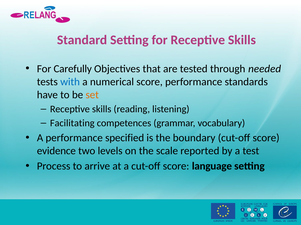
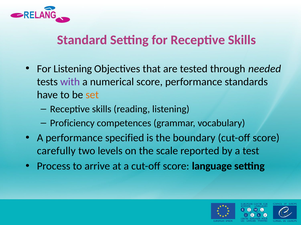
For Carefully: Carefully -> Listening
with colour: blue -> purple
Facilitating: Facilitating -> Proficiency
evidence: evidence -> carefully
